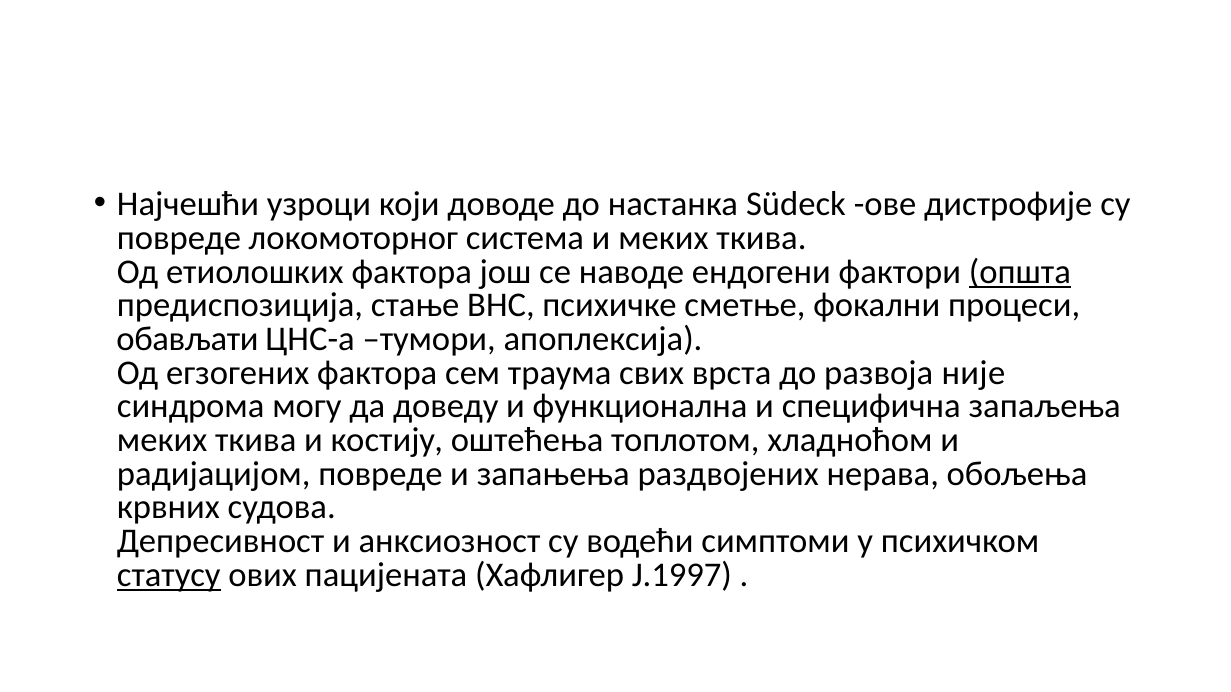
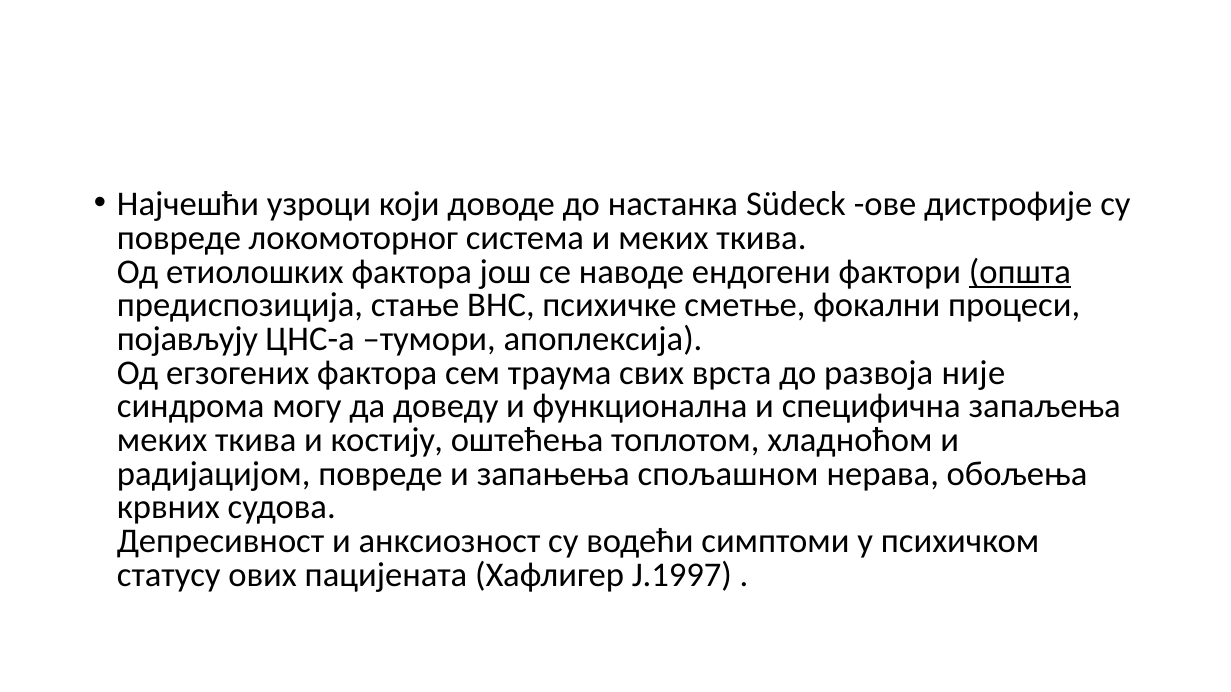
обављати: обављати -> појављују
раздвојених: раздвојених -> спољашном
статусу underline: present -> none
